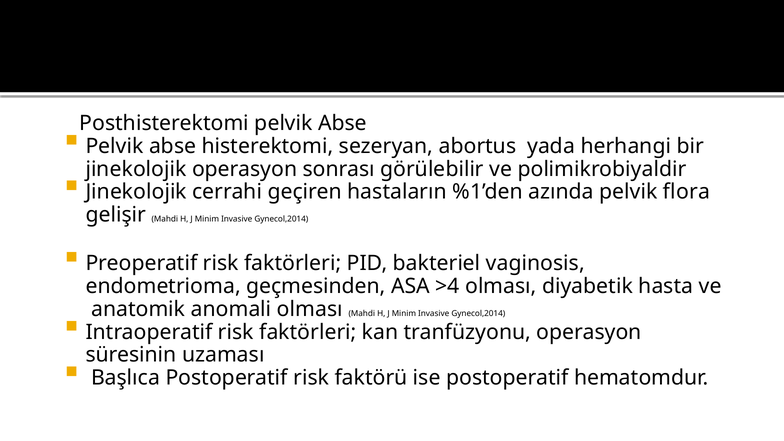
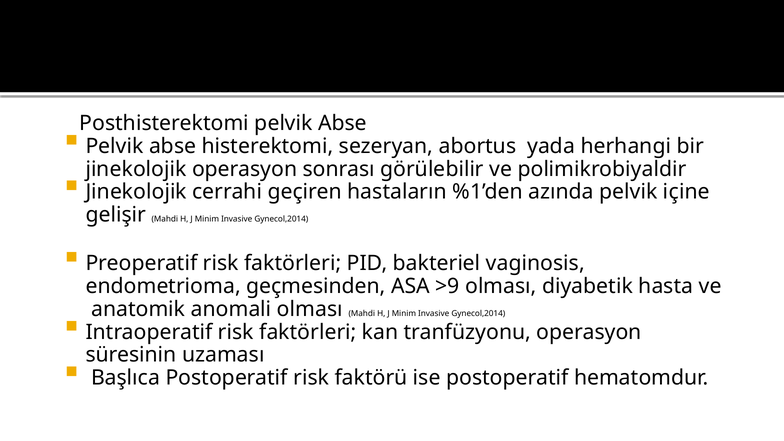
flora: flora -> içine
>4: >4 -> >9
